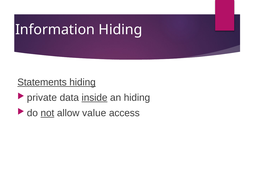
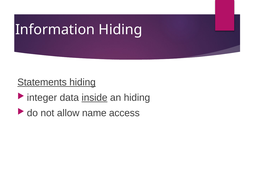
private: private -> integer
not underline: present -> none
value: value -> name
